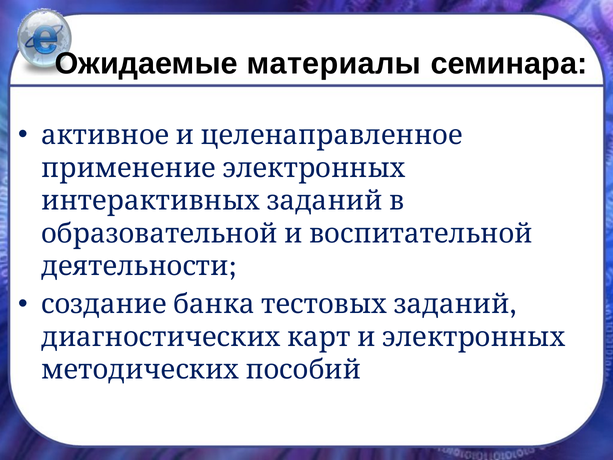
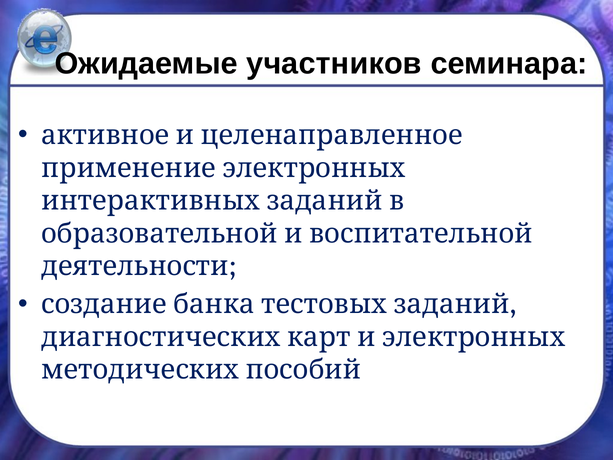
материалы: материалы -> участников
